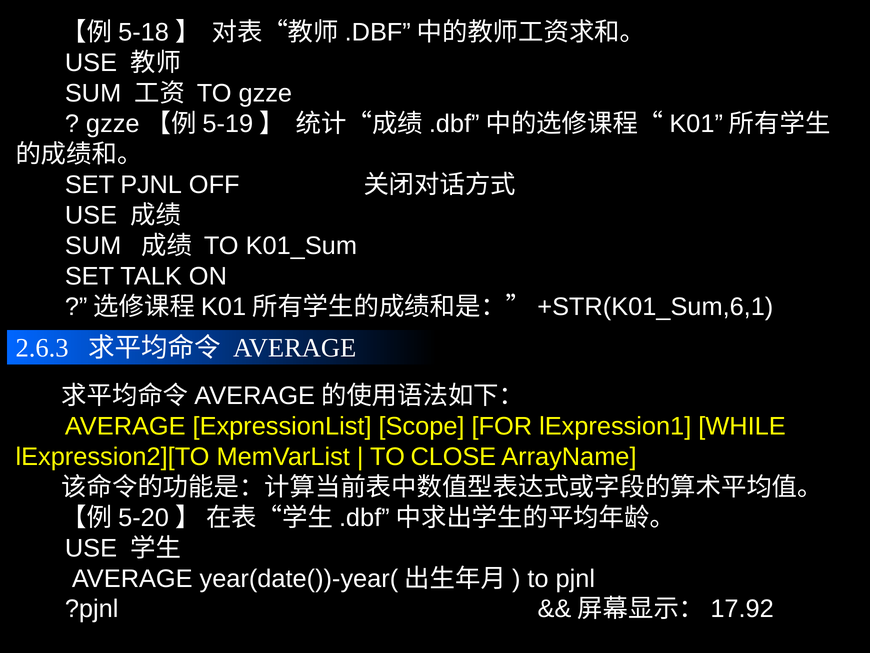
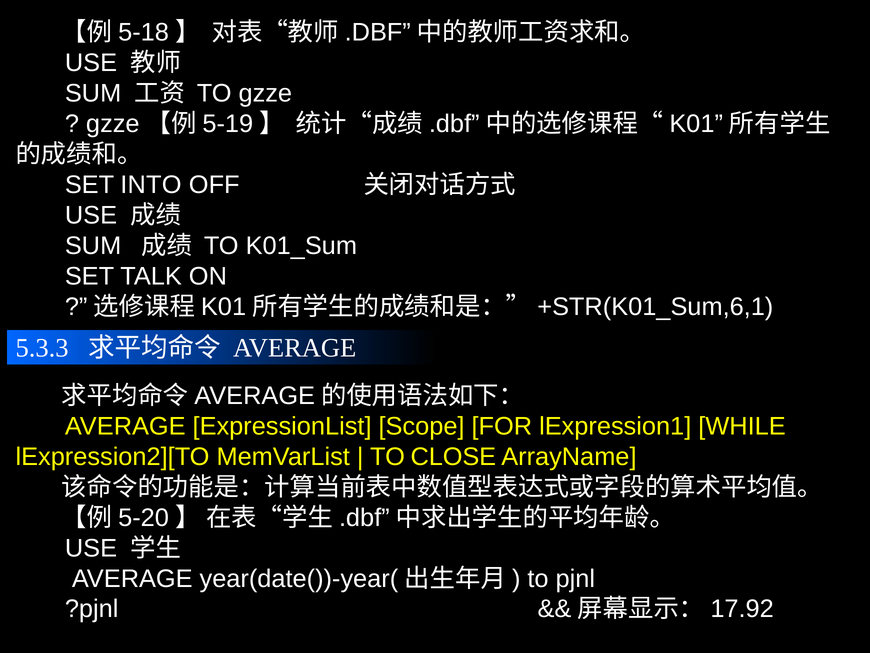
SET PJNL: PJNL -> INTO
2.6.3: 2.6.3 -> 5.3.3
